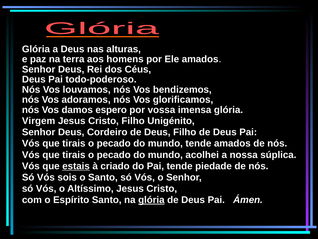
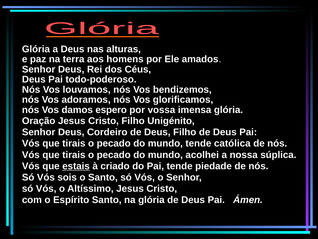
Virgem: Virgem -> Oração
tende amados: amados -> católica
glória at (151, 200) underline: present -> none
